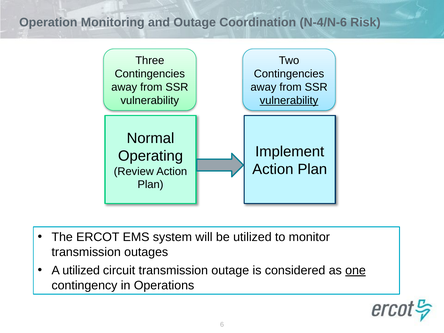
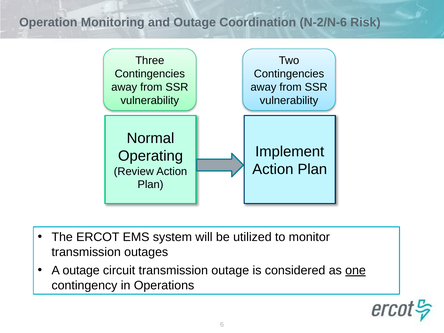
N-4/N-6: N-4/N-6 -> N-2/N-6
vulnerability at (289, 100) underline: present -> none
A utilized: utilized -> outage
